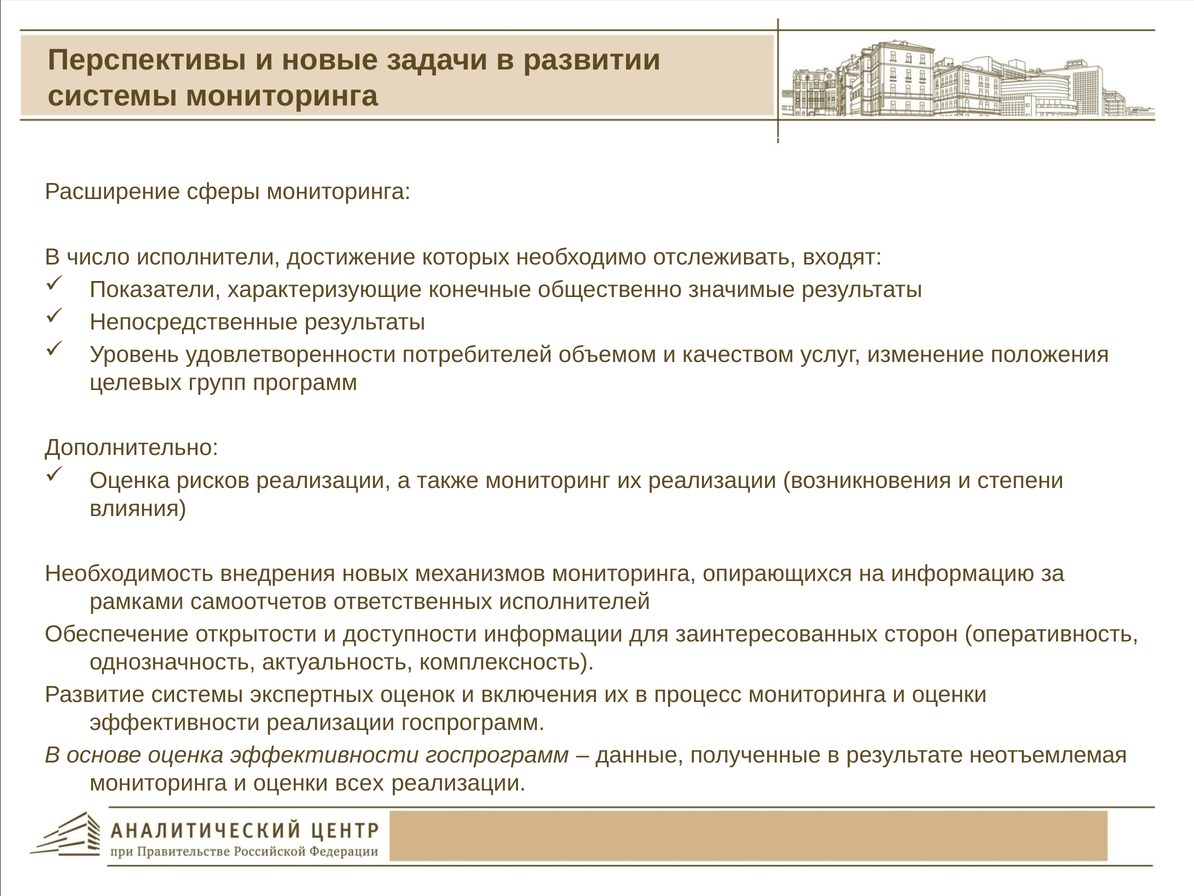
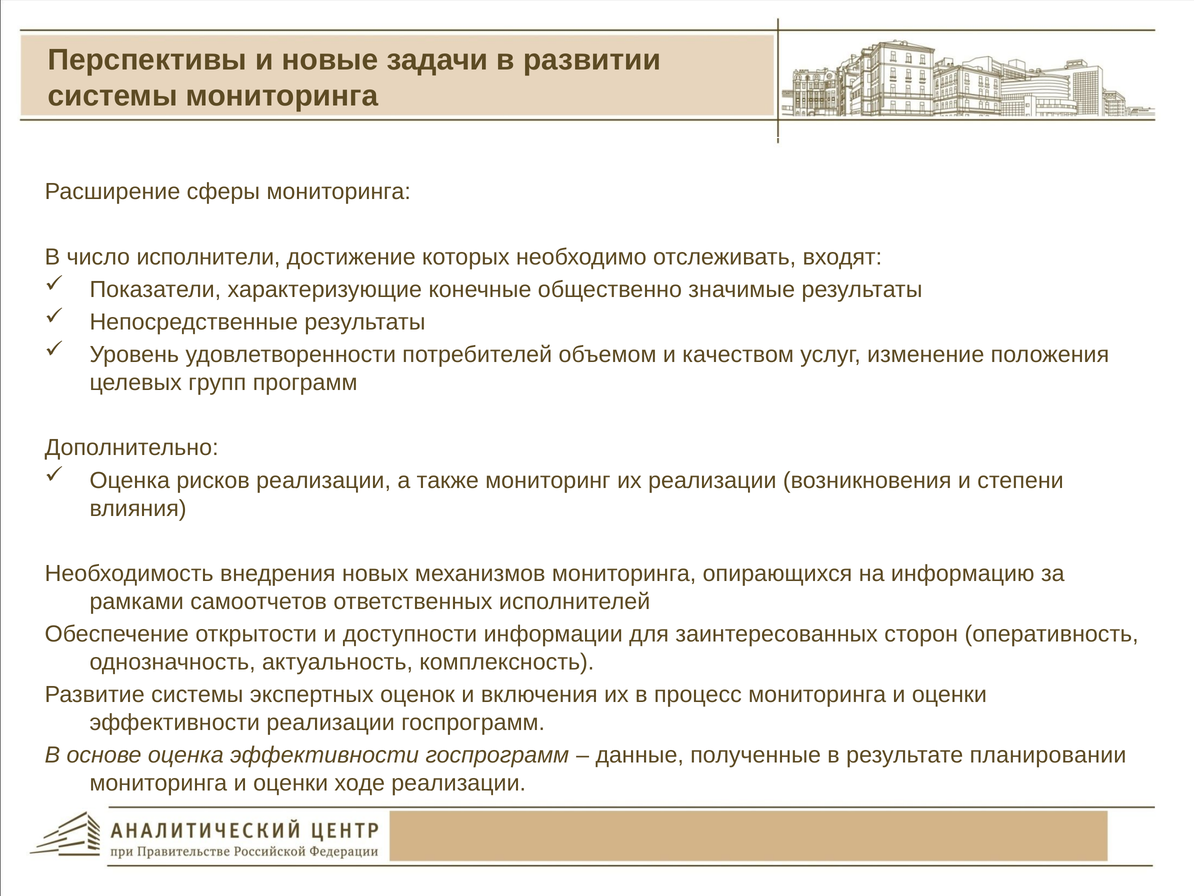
неотъемлемая: неотъемлемая -> планировании
всех: всех -> ходе
